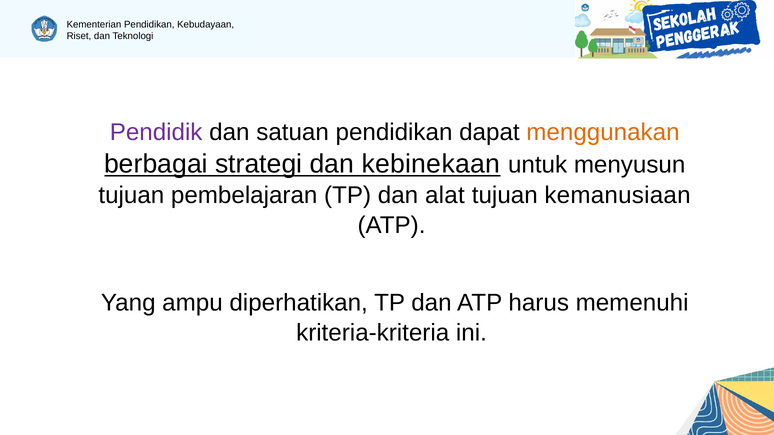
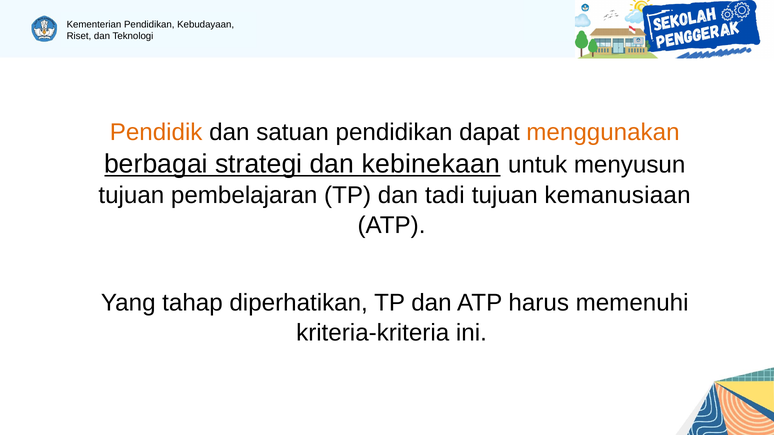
Pendidik colour: purple -> orange
alat: alat -> tadi
ampu: ampu -> tahap
